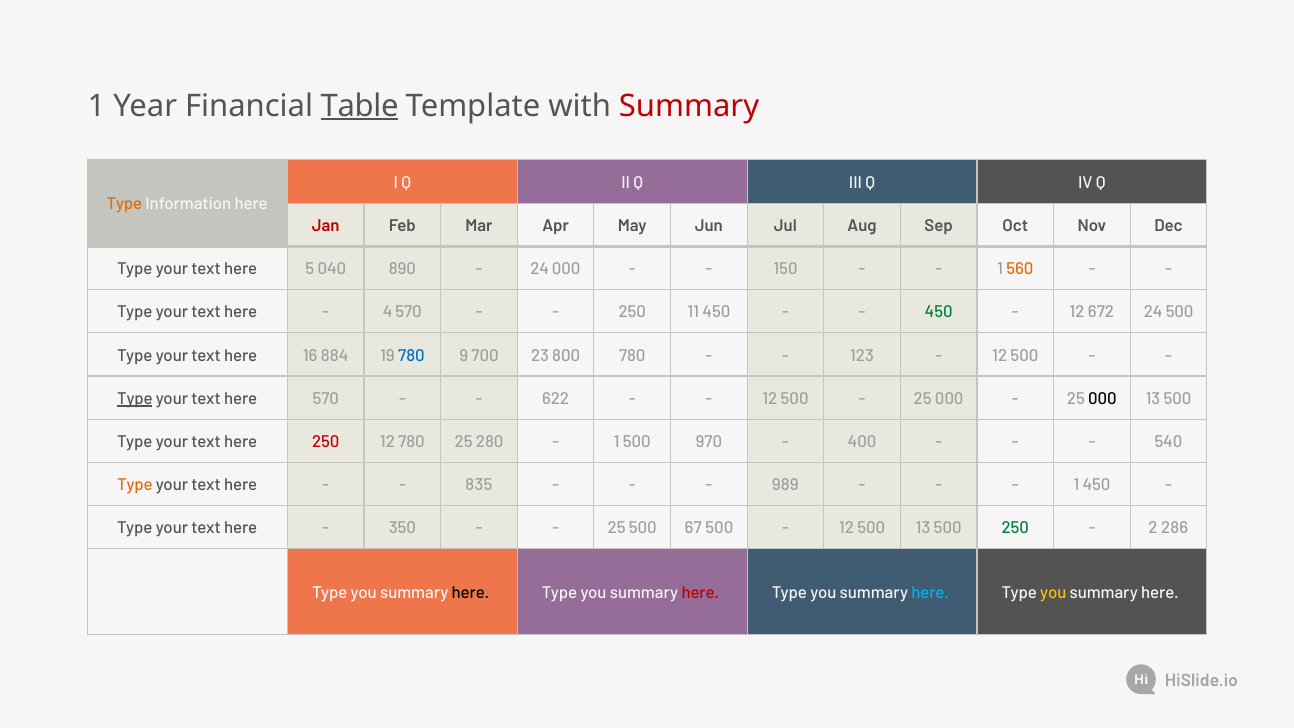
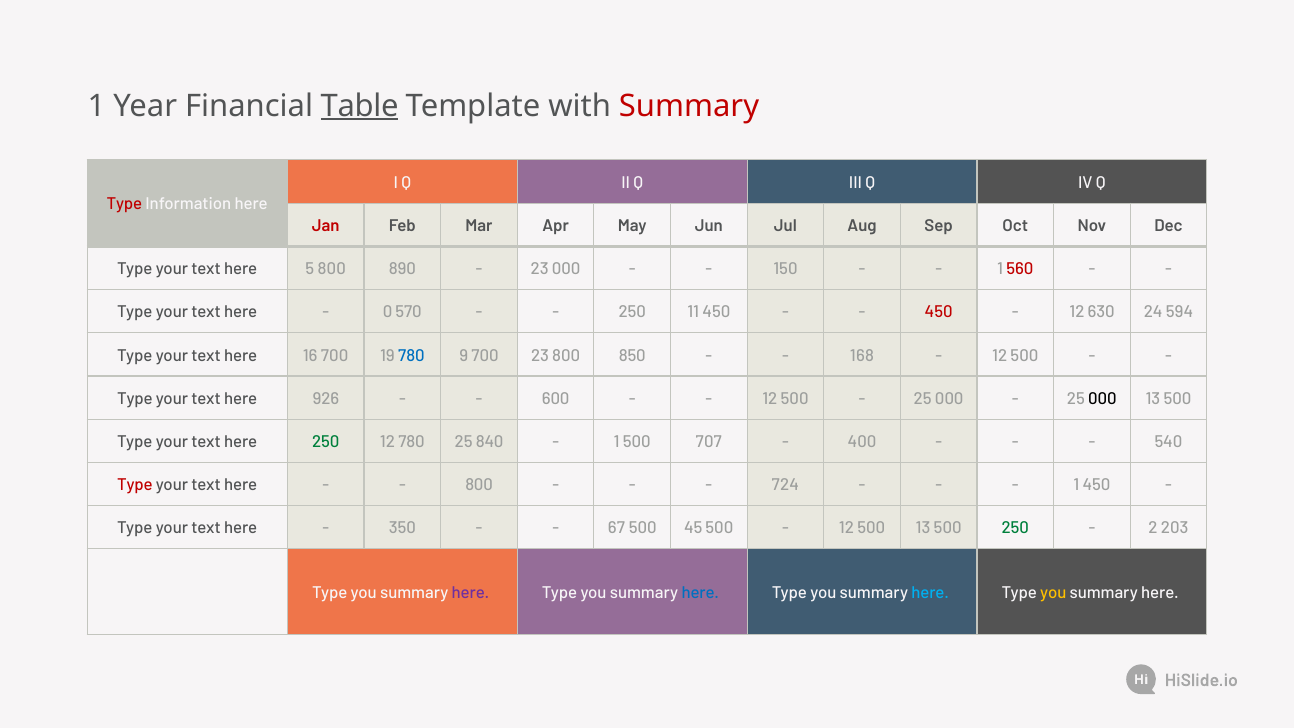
Type at (124, 204) colour: orange -> red
5 040: 040 -> 800
24 at (540, 269): 24 -> 23
560 colour: orange -> red
4: 4 -> 0
450 at (939, 312) colour: green -> red
672: 672 -> 630
24 500: 500 -> 594
16 884: 884 -> 700
800 780: 780 -> 850
123: 123 -> 168
Type at (135, 399) underline: present -> none
here 570: 570 -> 926
622: 622 -> 600
250 at (326, 442) colour: red -> green
280: 280 -> 840
970: 970 -> 707
Type at (135, 485) colour: orange -> red
835 at (479, 485): 835 -> 800
989: 989 -> 724
25 at (617, 528): 25 -> 67
67: 67 -> 45
286: 286 -> 203
here at (470, 593) colour: black -> purple
here at (700, 593) colour: red -> blue
